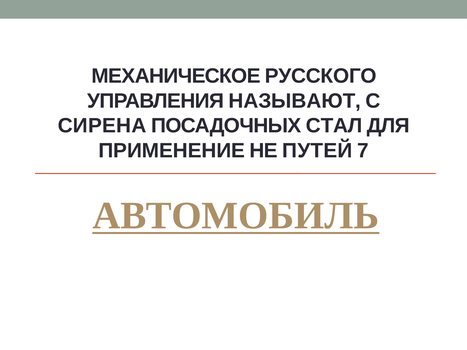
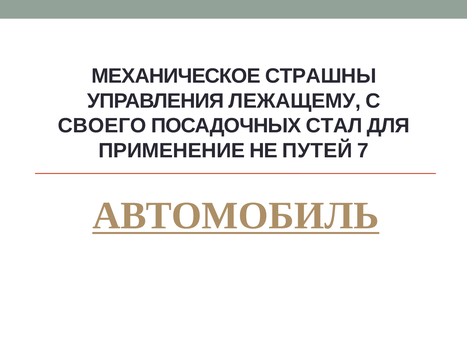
РУССКОГО: РУССКОГО -> СТРАШНЫ
НАЗЫВАЮТ: НАЗЫВАЮТ -> ЛЕЖАЩЕМУ
СИРЕНА: СИРЕНА -> СВОЕГО
